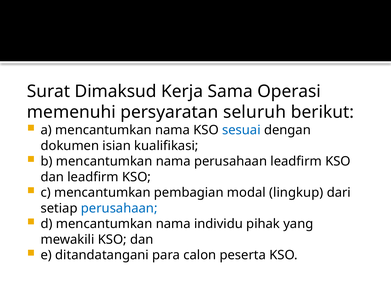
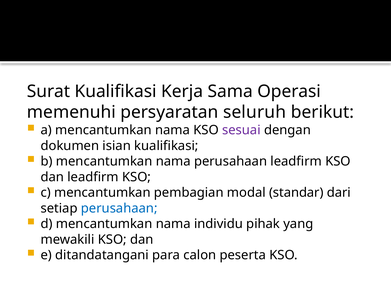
Surat Dimaksud: Dimaksud -> Kualifikasi
sesuai colour: blue -> purple
lingkup: lingkup -> standar
